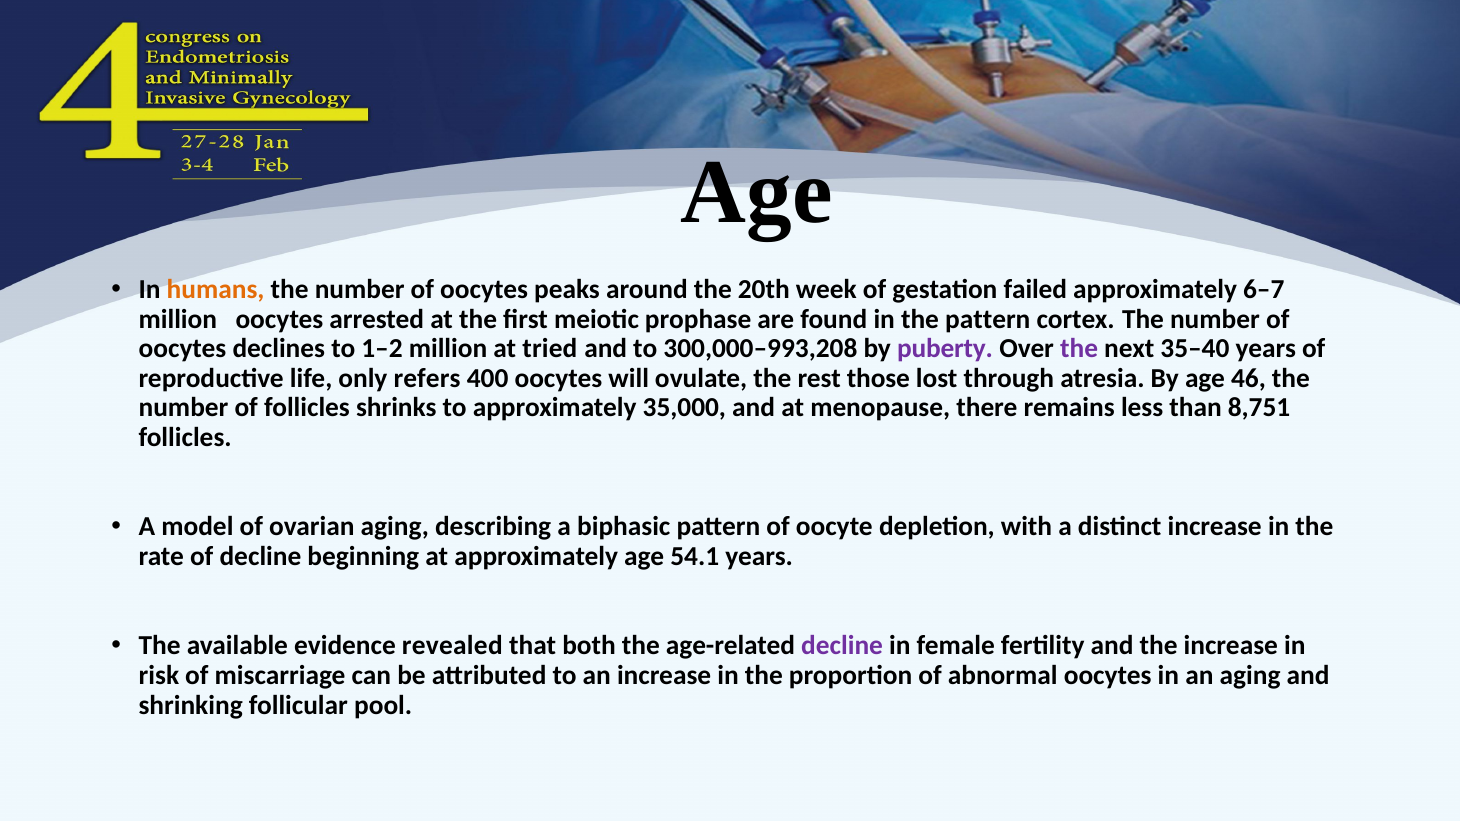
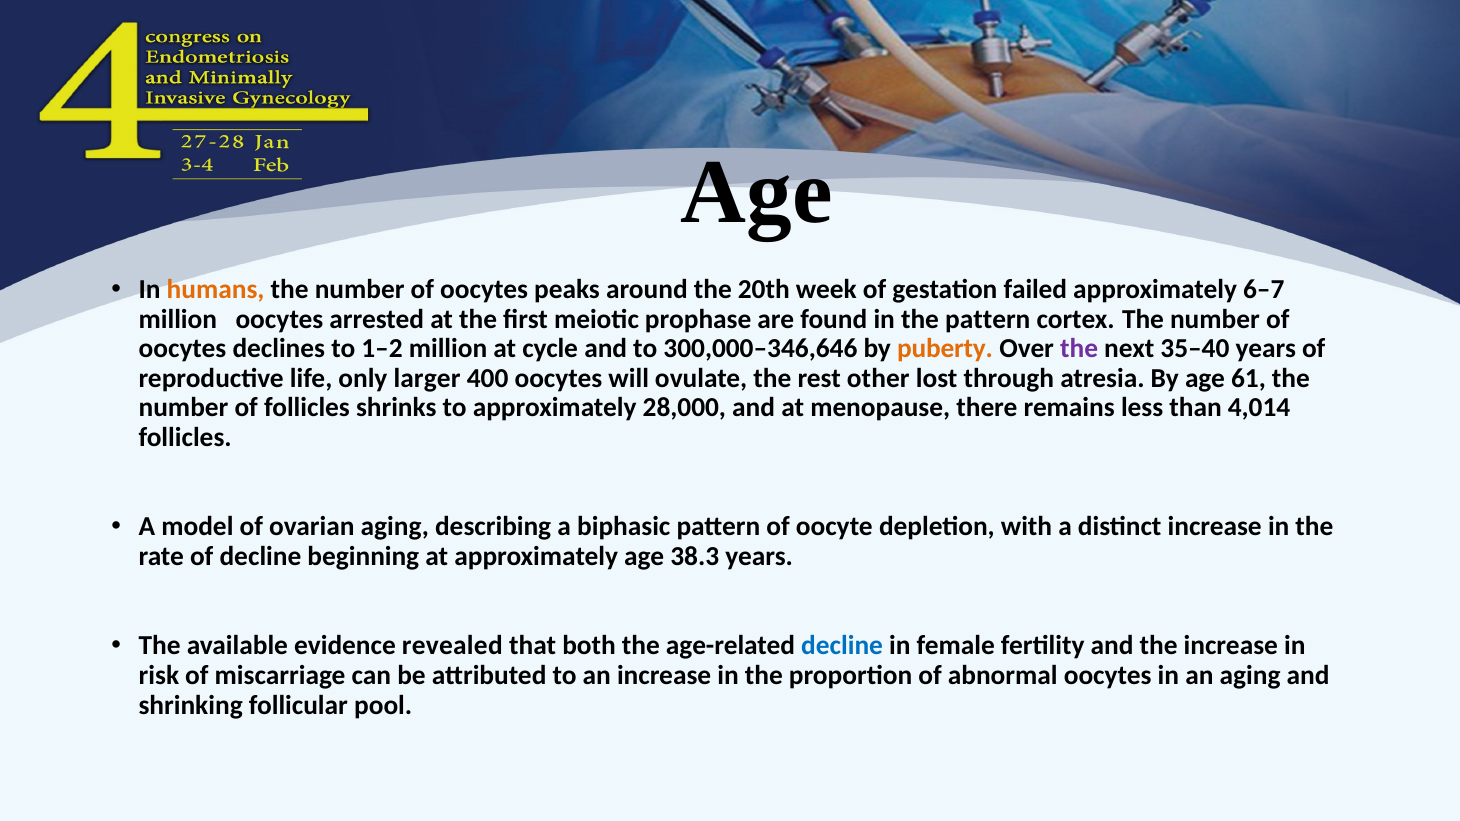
tried: tried -> cycle
300,000–993,208: 300,000–993,208 -> 300,000–346,646
puberty colour: purple -> orange
refers: refers -> larger
those: those -> other
46: 46 -> 61
35,000: 35,000 -> 28,000
8,751: 8,751 -> 4,014
54.1: 54.1 -> 38.3
decline at (842, 646) colour: purple -> blue
